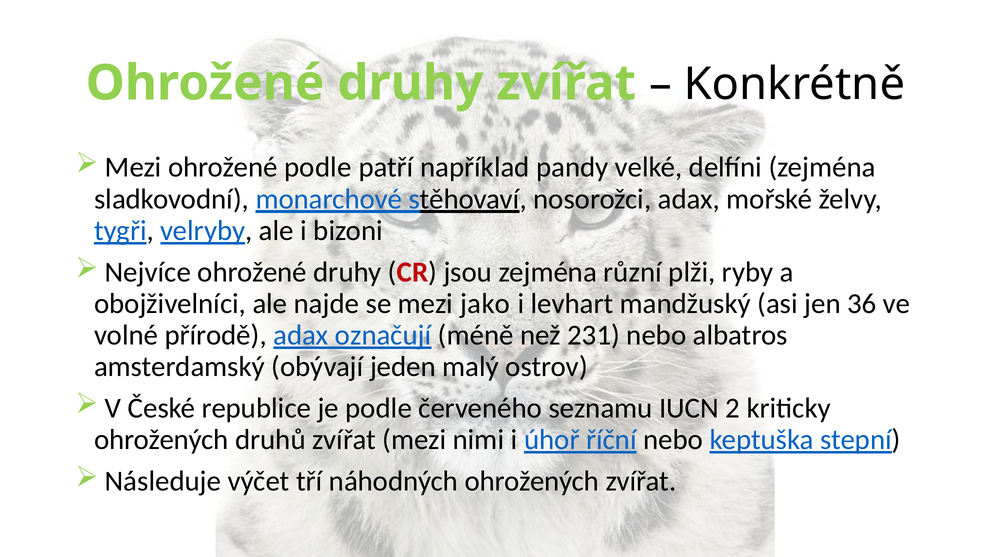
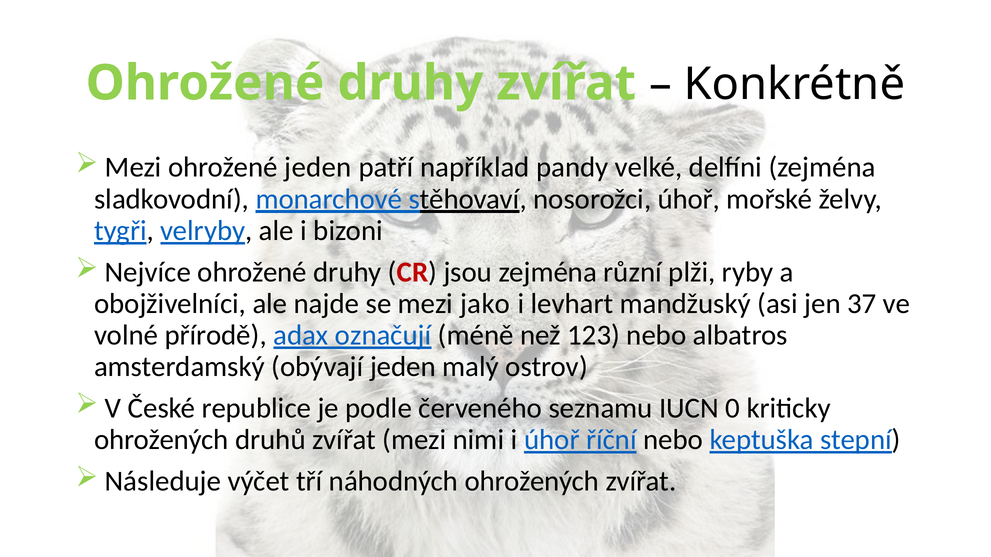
ohrožené podle: podle -> jeden
nosorožci adax: adax -> úhoř
36: 36 -> 37
231: 231 -> 123
2: 2 -> 0
